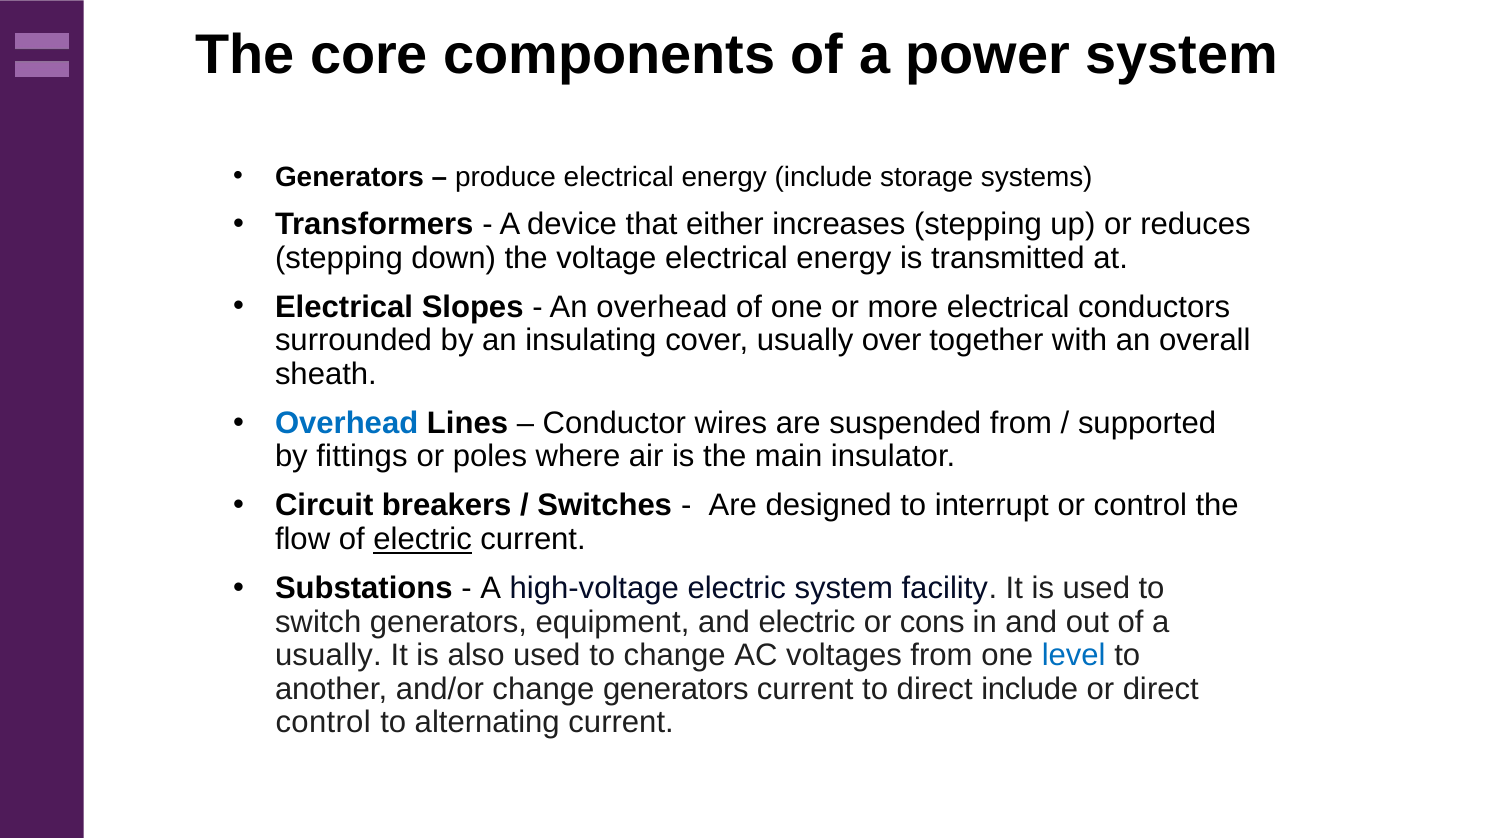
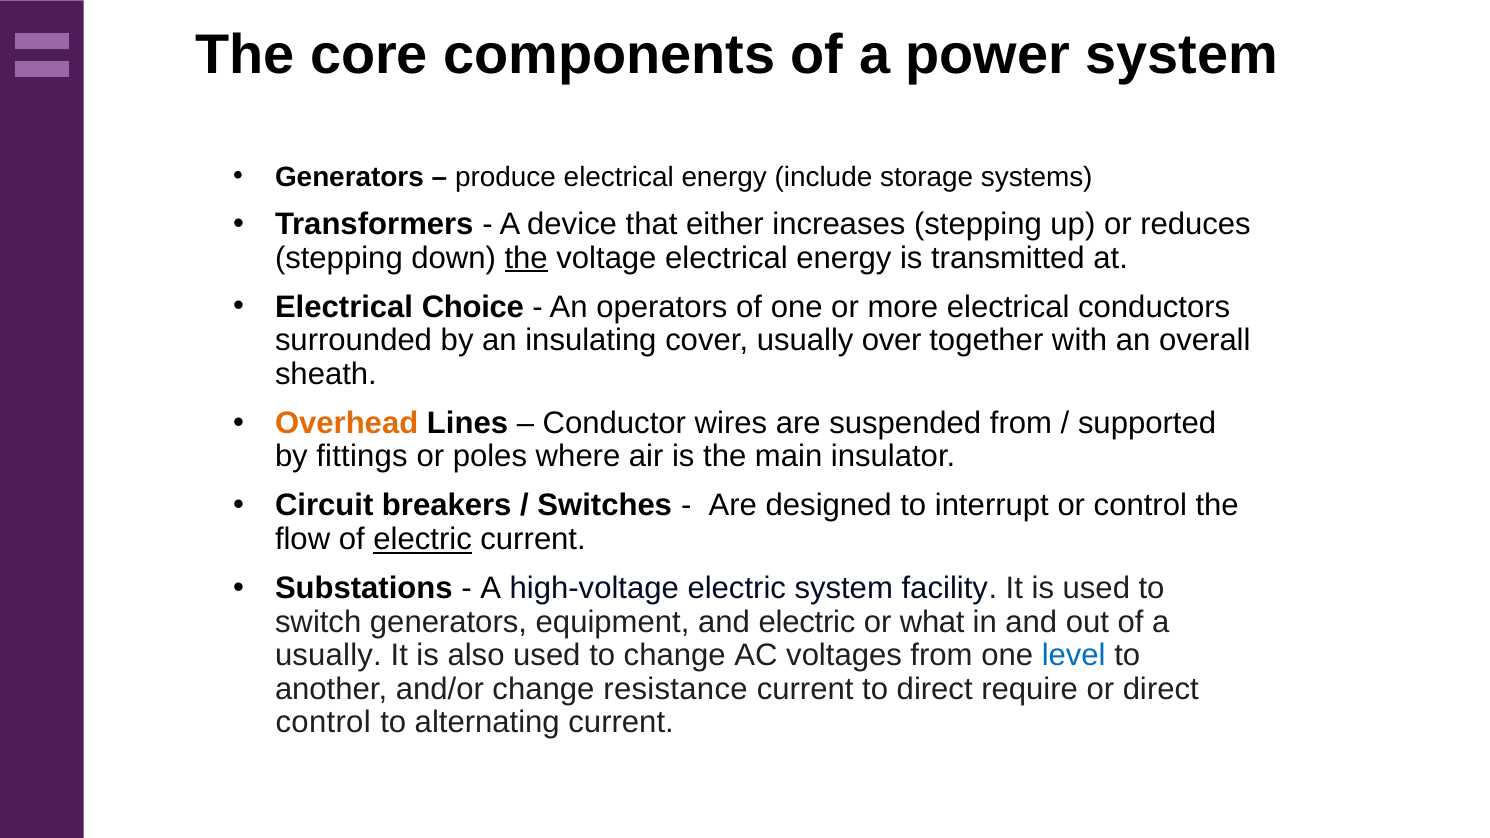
the at (526, 258) underline: none -> present
Slopes: Slopes -> Choice
An overhead: overhead -> operators
Overhead at (347, 423) colour: blue -> orange
cons: cons -> what
change generators: generators -> resistance
direct include: include -> require
